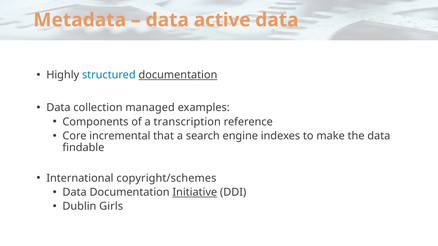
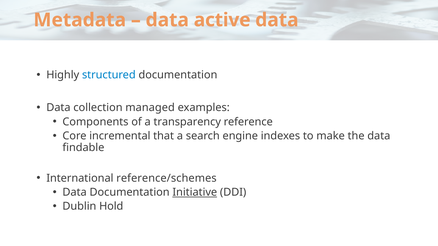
documentation at (178, 75) underline: present -> none
transcription: transcription -> transparency
copyright/schemes: copyright/schemes -> reference/schemes
Girls: Girls -> Hold
